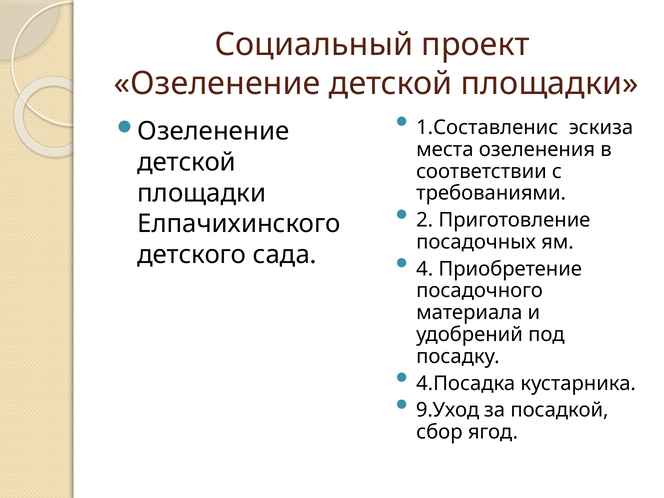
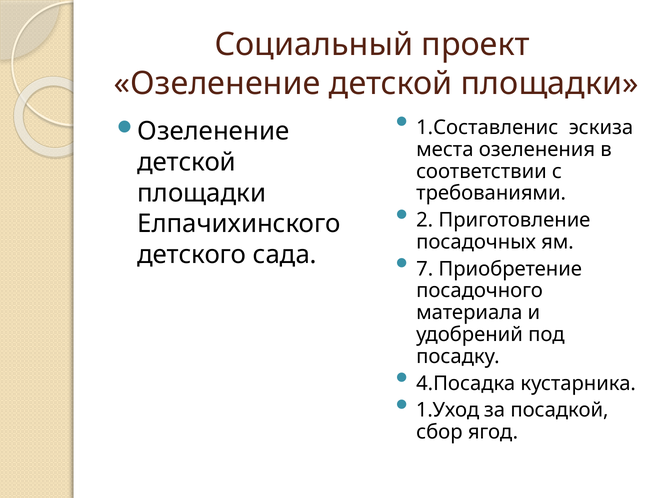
4: 4 -> 7
9.Уход: 9.Уход -> 1.Уход
